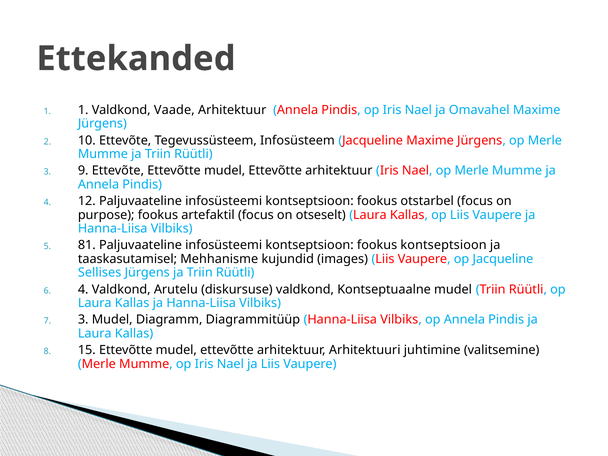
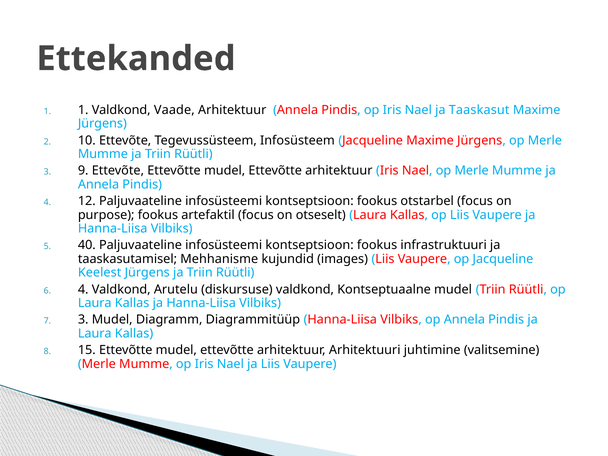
Omavahel: Omavahel -> Taaskasut
81: 81 -> 40
fookus kontseptsioon: kontseptsioon -> infrastruktuuri
Sellises: Sellises -> Keelest
